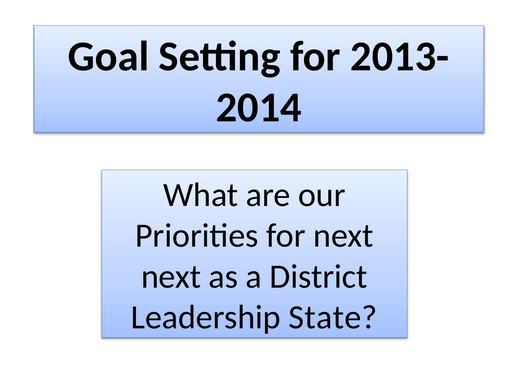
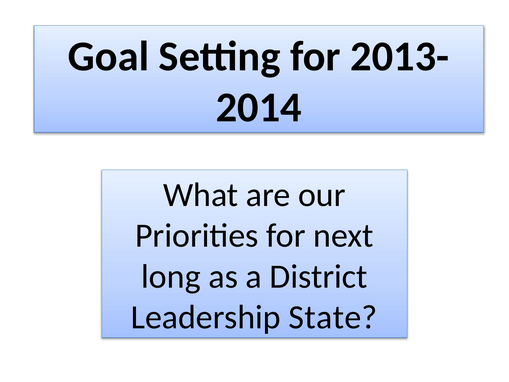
next at (171, 276): next -> long
